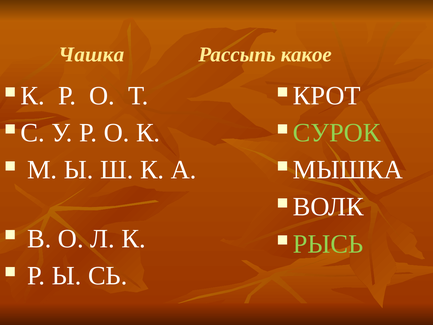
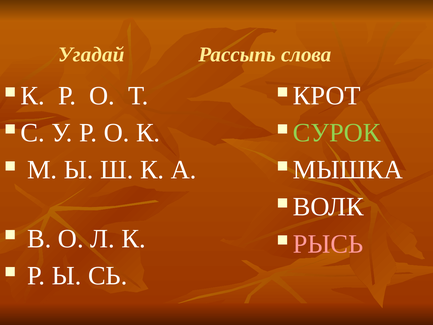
Чашка: Чашка -> Угадай
какое: какое -> слова
РЫСЬ colour: light green -> pink
